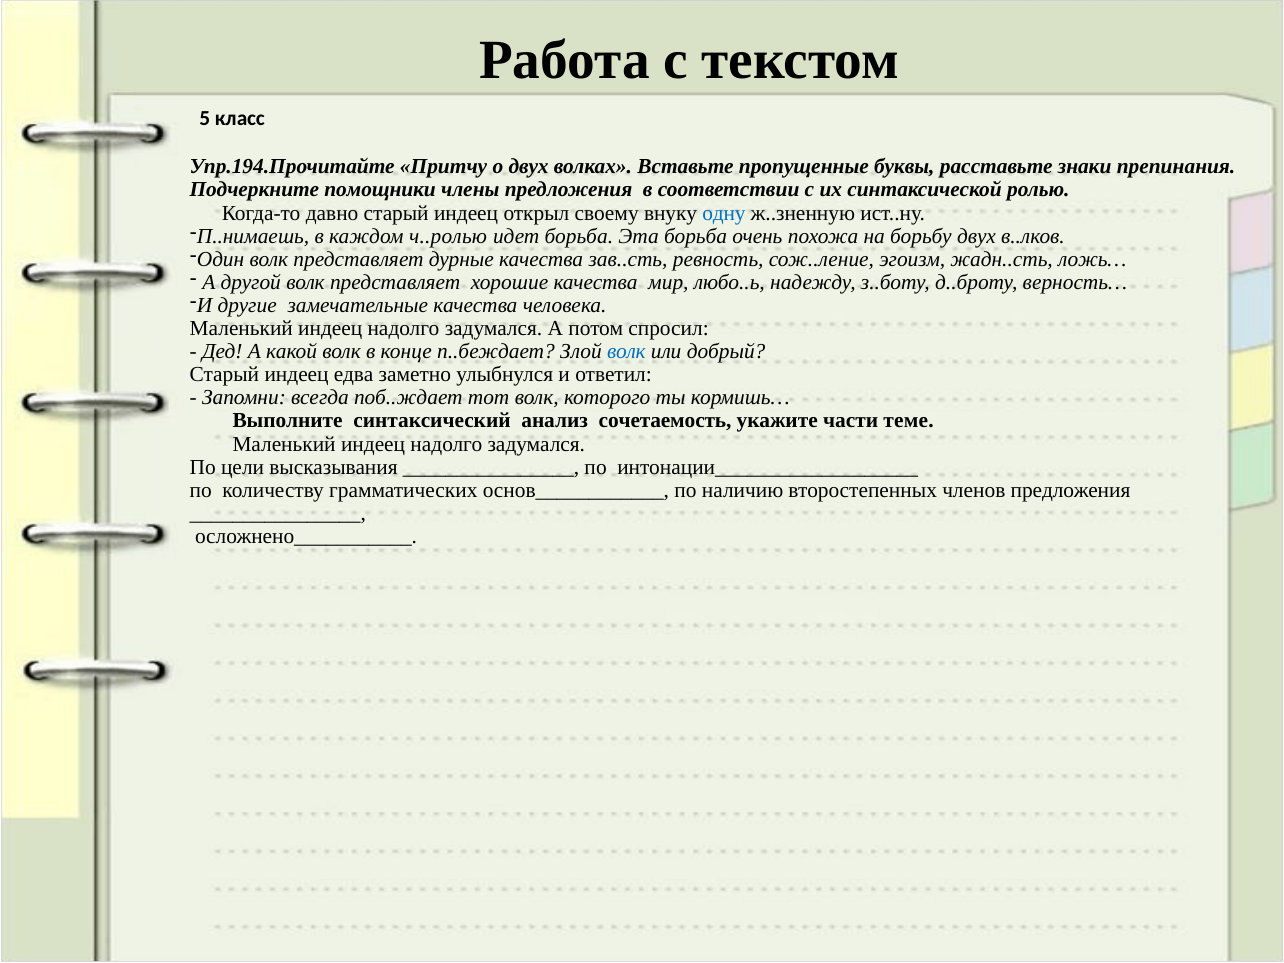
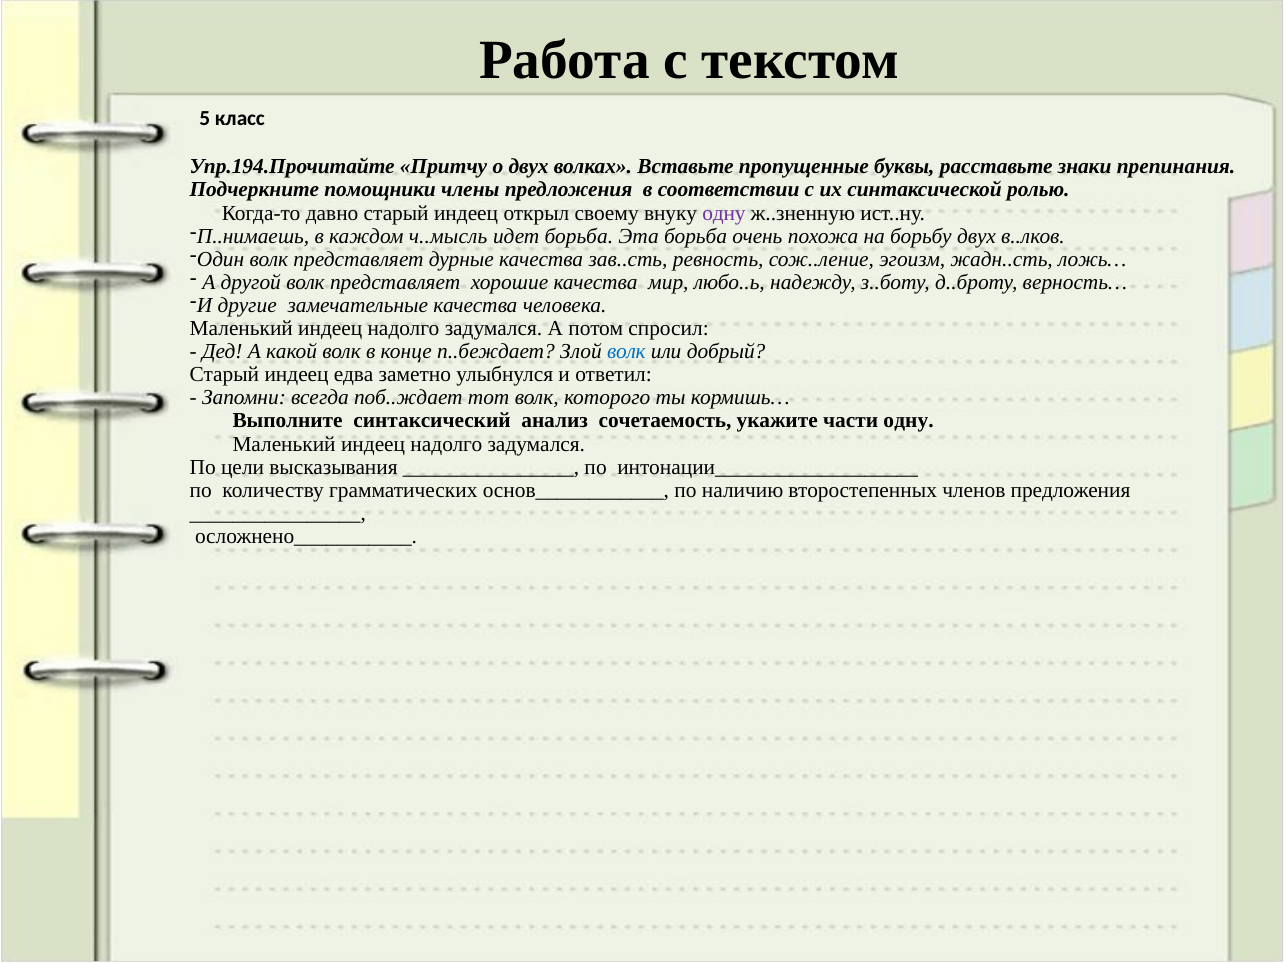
одну at (724, 213) colour: blue -> purple
ч..ролью: ч..ролью -> ч..мысль
части теме: теме -> одну
